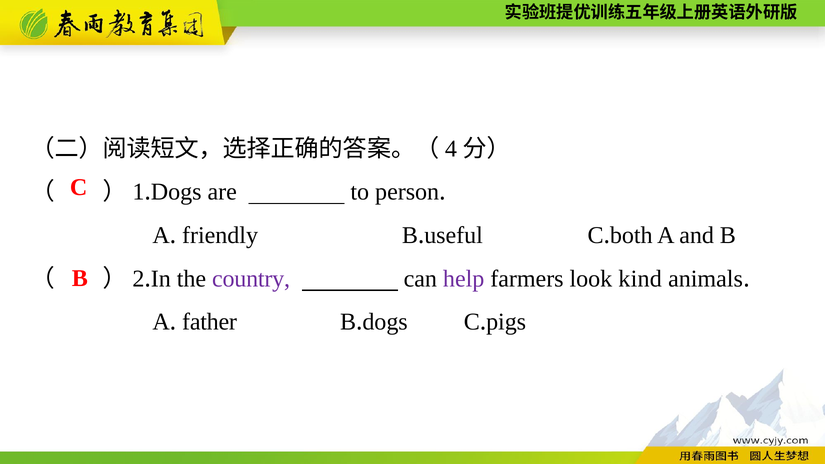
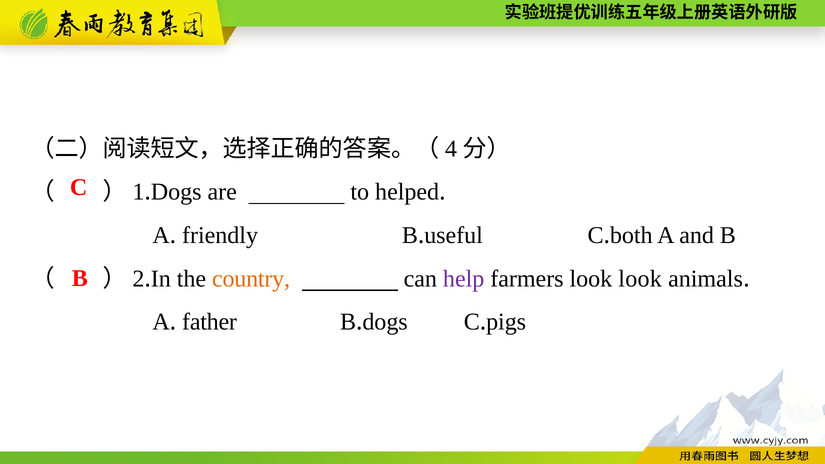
person: person -> helped
country colour: purple -> orange
look kind: kind -> look
